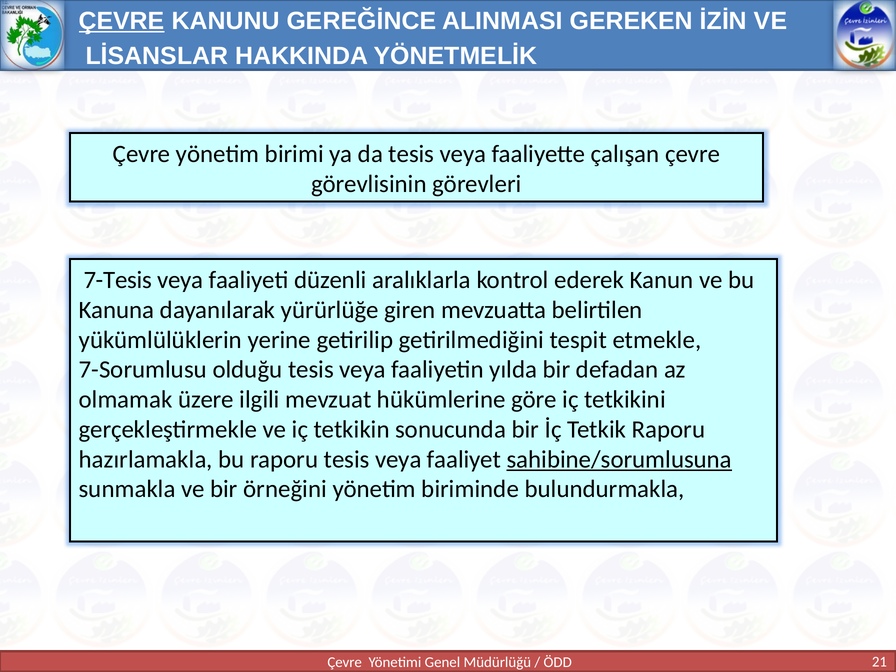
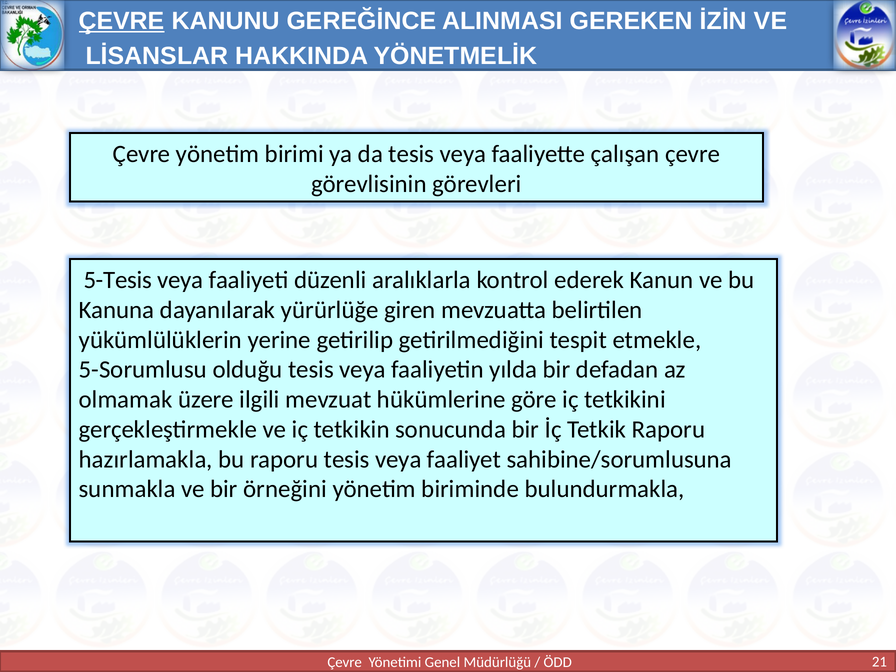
7-Tesis: 7-Tesis -> 5-Tesis
7-Sorumlusu: 7-Sorumlusu -> 5-Sorumlusu
sahibine/sorumlusuna underline: present -> none
